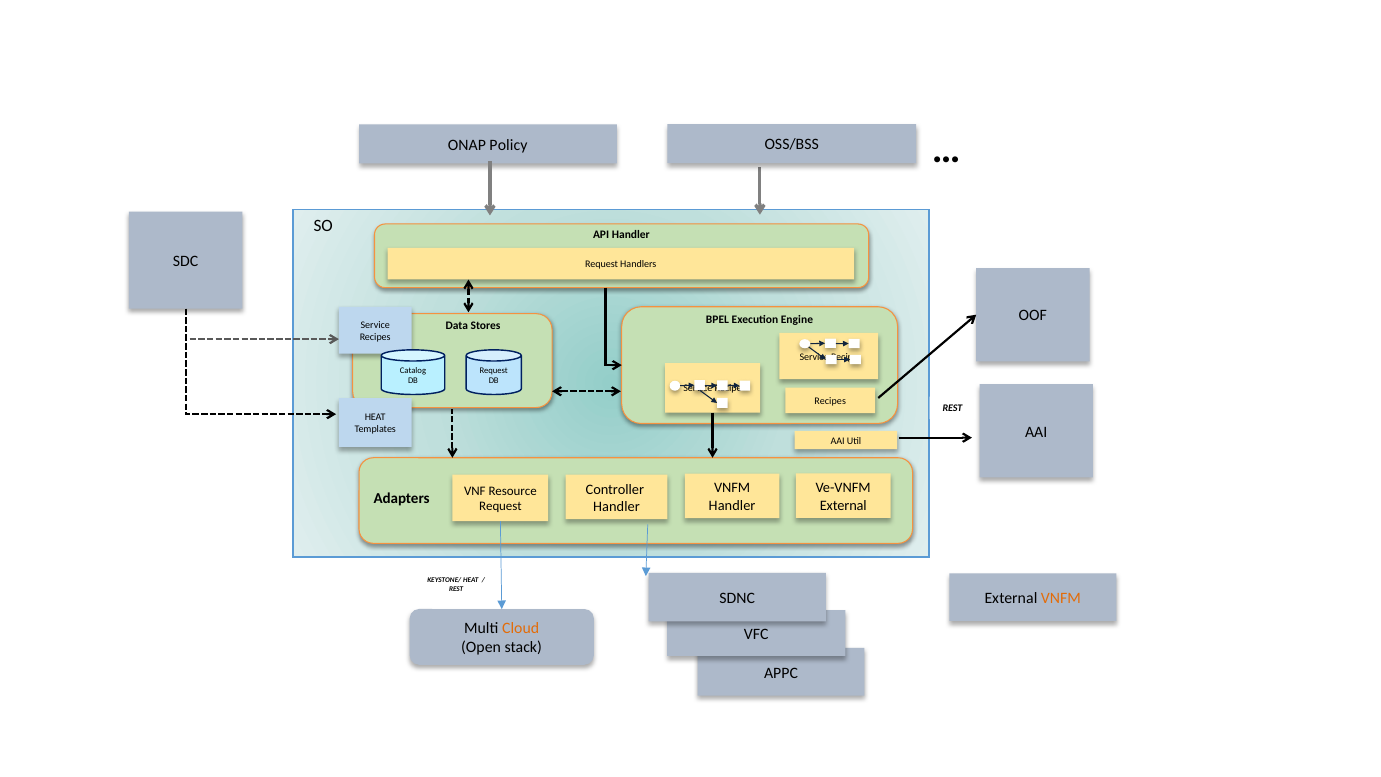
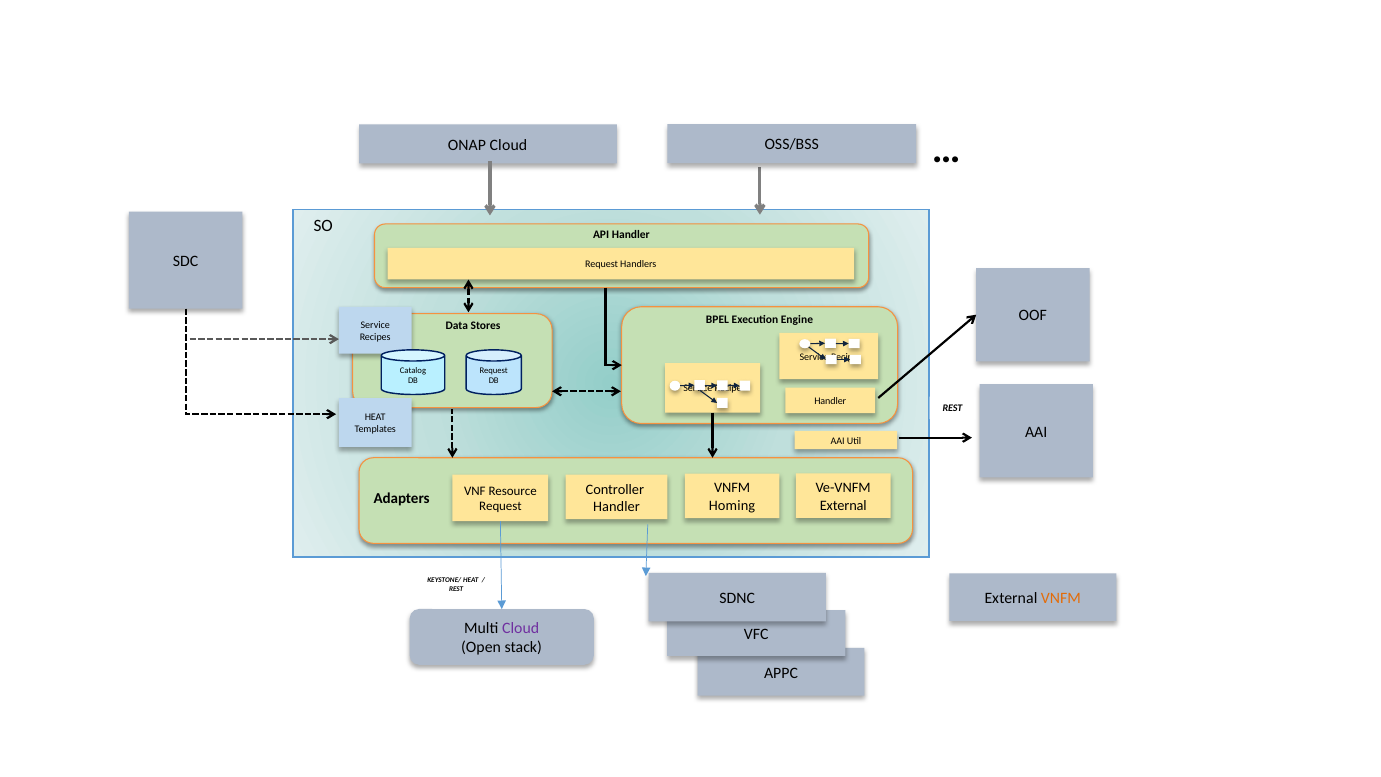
ONAP Policy: Policy -> Cloud
Recipes at (830, 401): Recipes -> Handler
Handler at (732, 505): Handler -> Homing
Cloud at (521, 628) colour: orange -> purple
